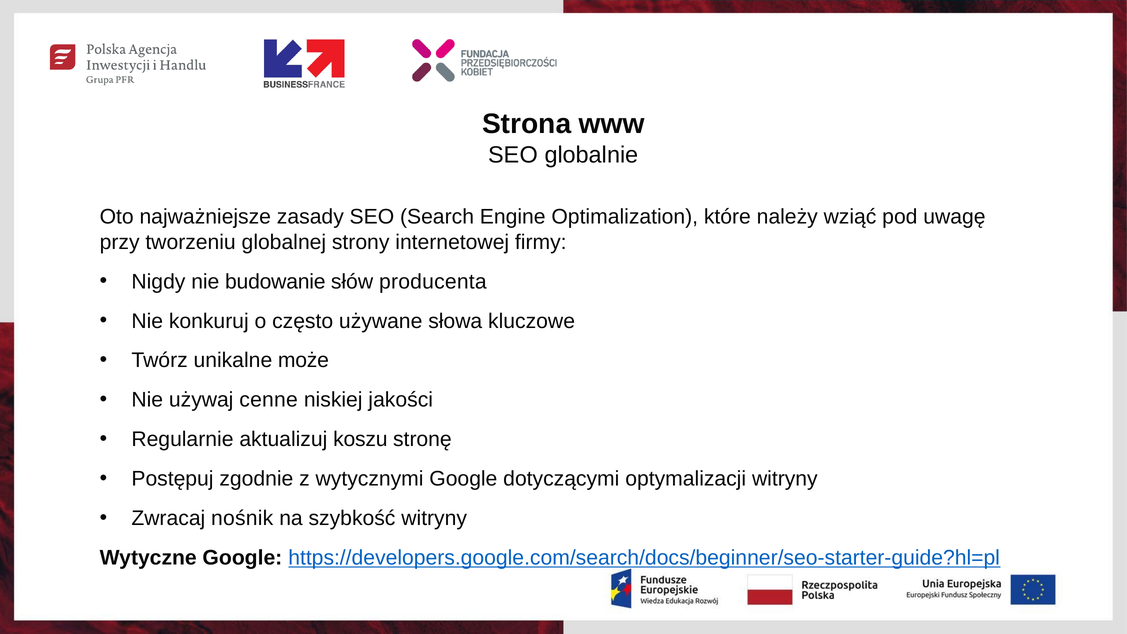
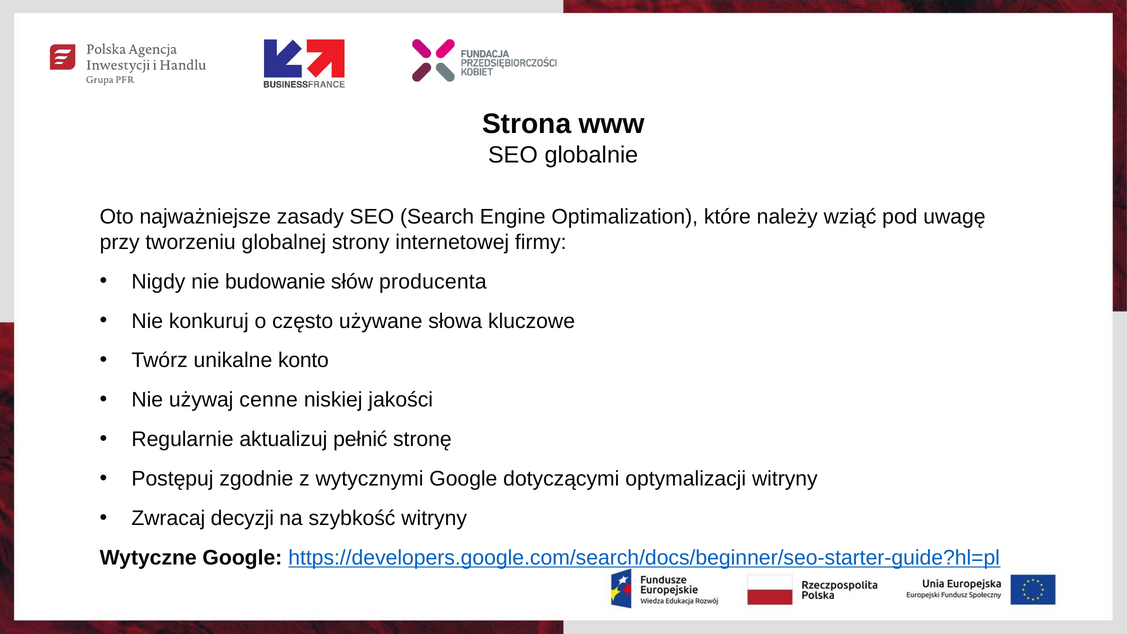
może: może -> konto
koszu: koszu -> pełnić
nośnik: nośnik -> decyzji
